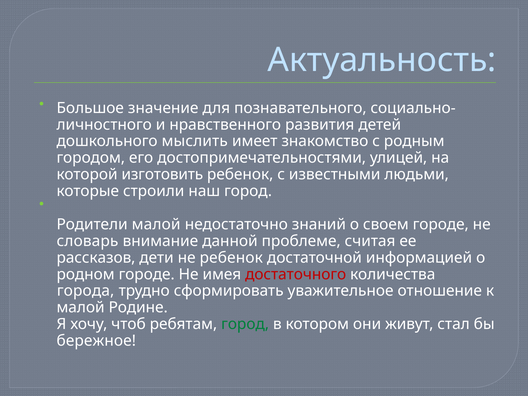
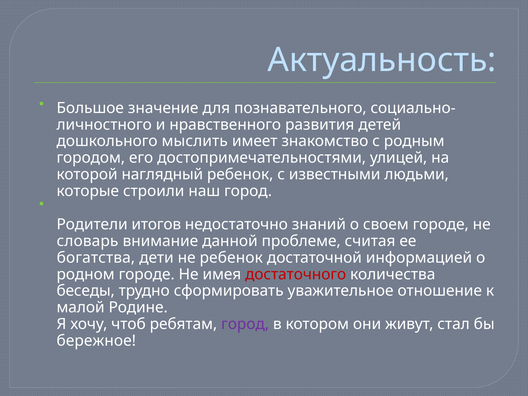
изготовить: изготовить -> наглядный
Родители малой: малой -> итогов
рассказов: рассказов -> богатства
города: города -> беседы
город at (245, 324) colour: green -> purple
